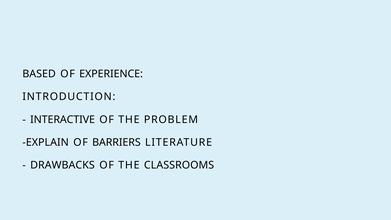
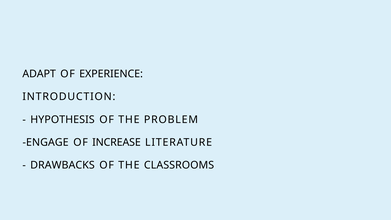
BASED: BASED -> ADAPT
INTERACTIVE: INTERACTIVE -> HYPOTHESIS
EXPLAIN: EXPLAIN -> ENGAGE
BARRIERS: BARRIERS -> INCREASE
